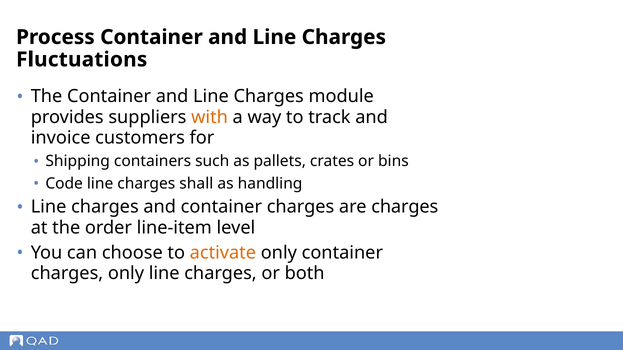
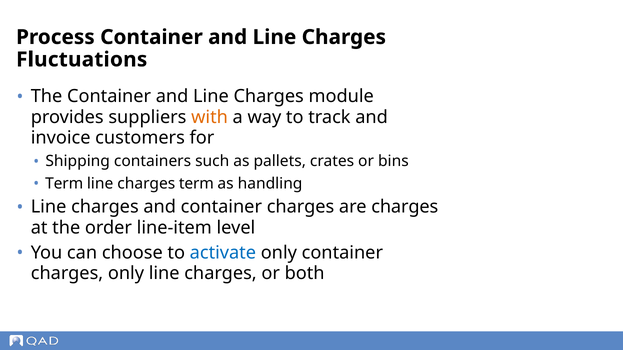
Code at (64, 184): Code -> Term
charges shall: shall -> term
activate colour: orange -> blue
